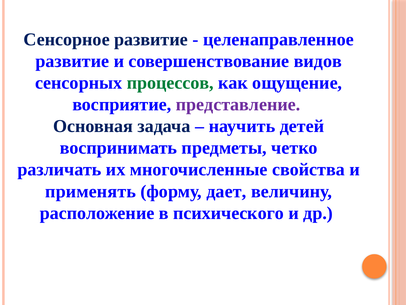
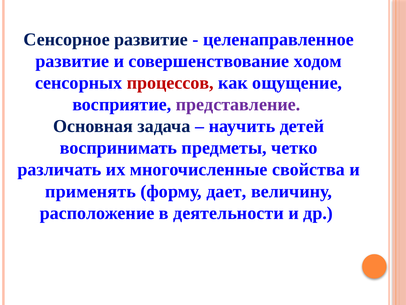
видов: видов -> ходом
процессов colour: green -> red
психического: психического -> деятельности
